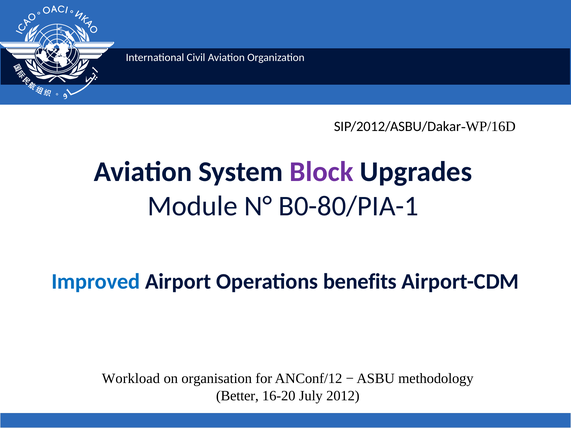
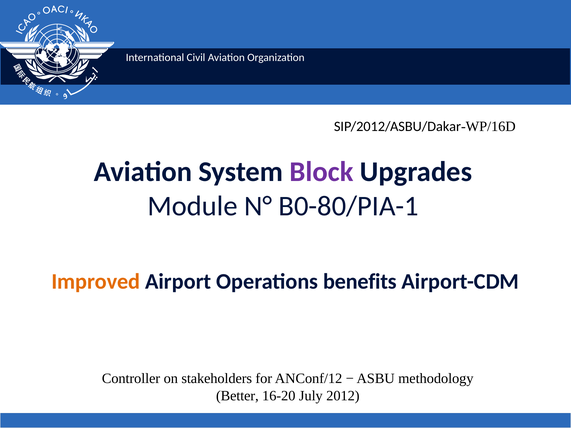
Improved colour: blue -> orange
Workload: Workload -> Controller
organisation: organisation -> stakeholders
